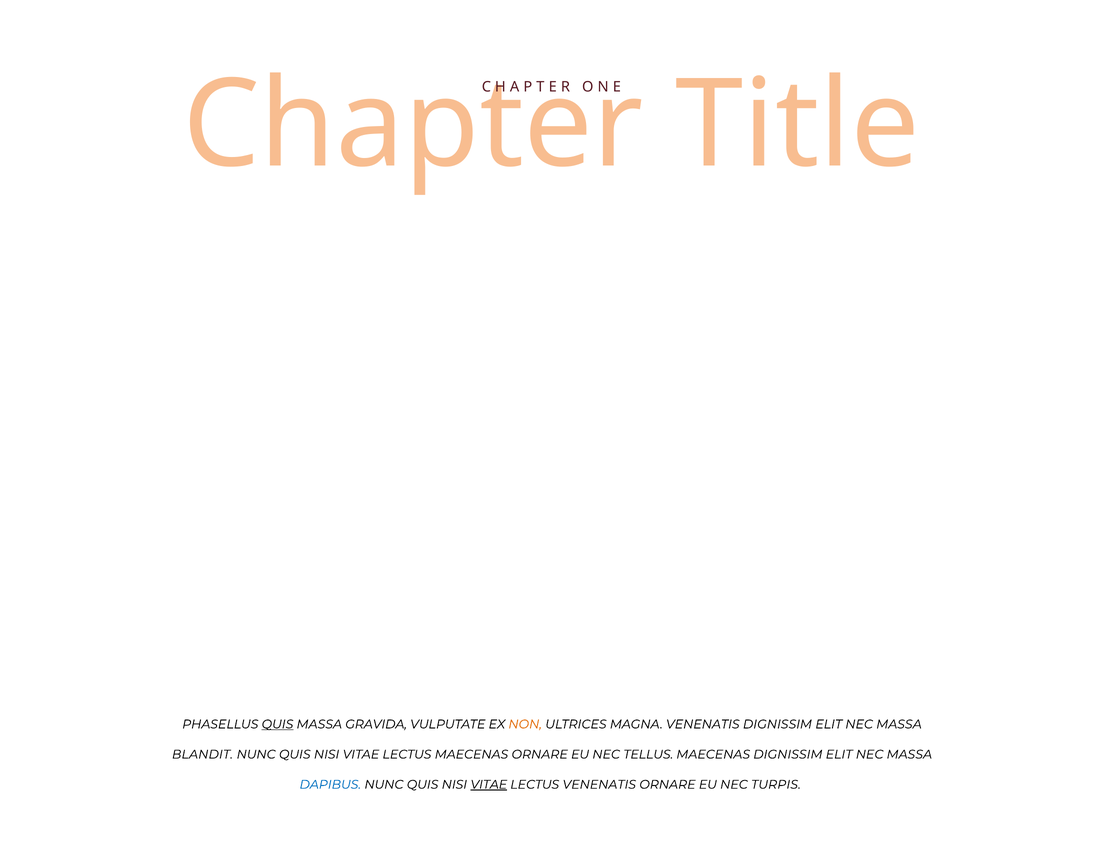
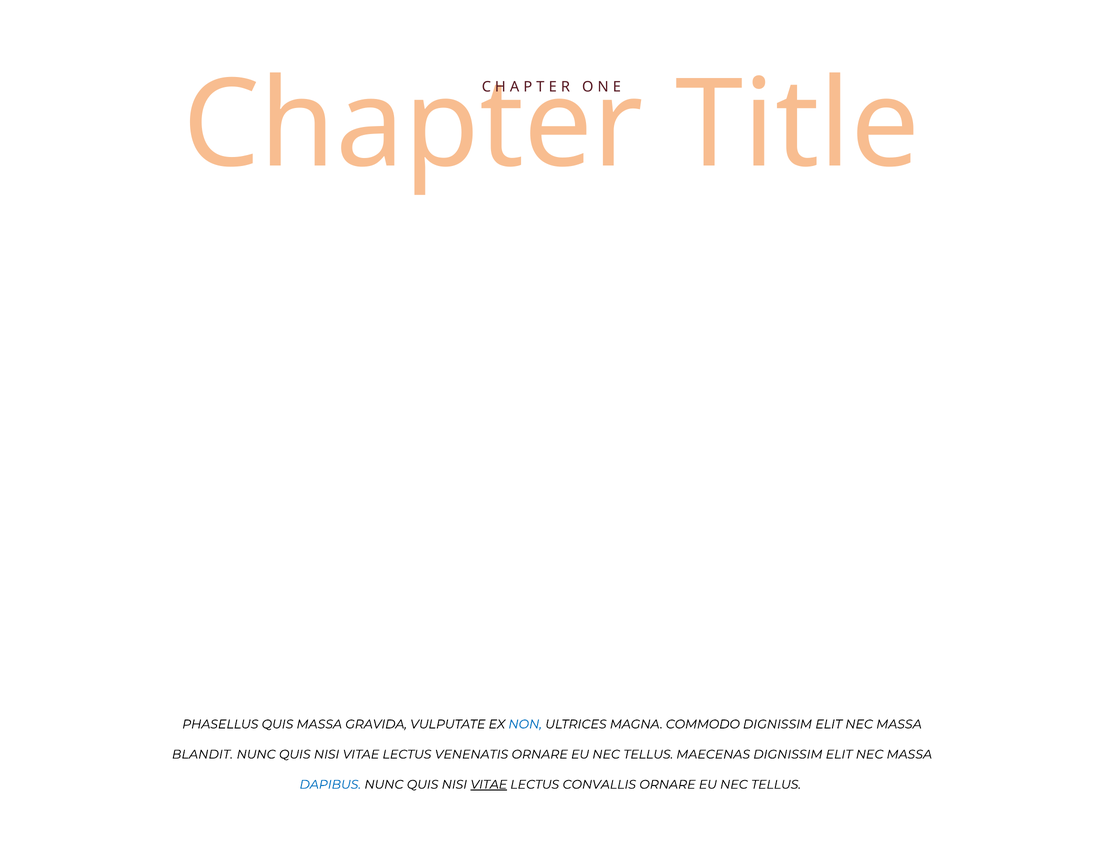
QUIS at (277, 725) underline: present -> none
NON colour: orange -> blue
MAGNA VENENATIS: VENENATIS -> COMMODO
LECTUS MAECENAS: MAECENAS -> VENENATIS
LECTUS VENENATIS: VENENATIS -> CONVALLIS
TURPIS at (776, 785): TURPIS -> TELLUS
